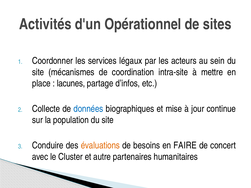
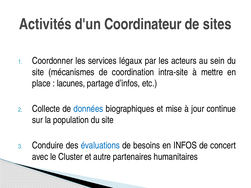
Opérationnel: Opérationnel -> Coordinateur
évaluations colour: orange -> blue
FAIRE: FAIRE -> INFOS
